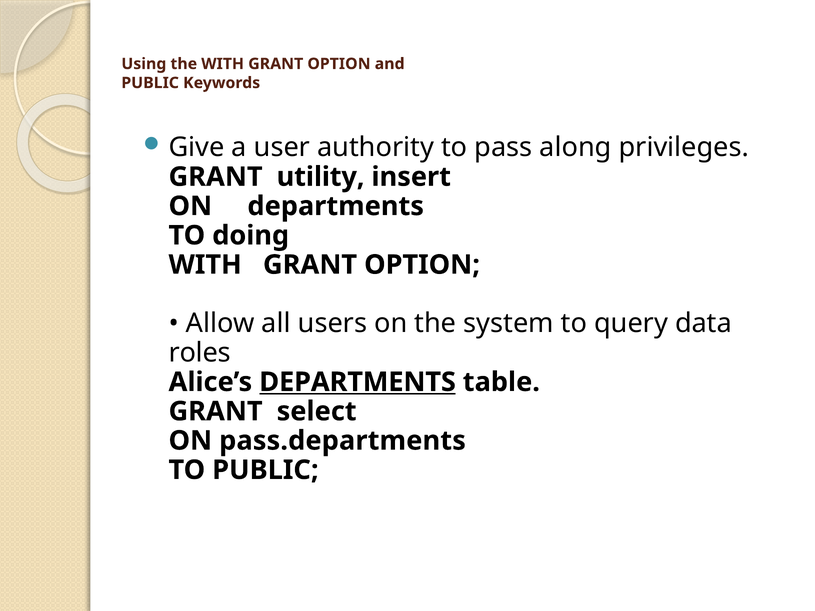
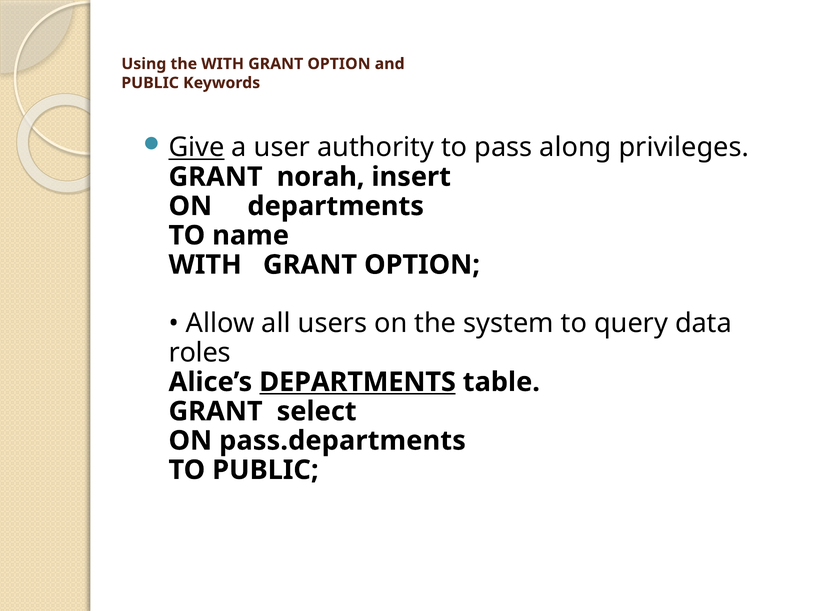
Give underline: none -> present
utility: utility -> norah
doing: doing -> name
